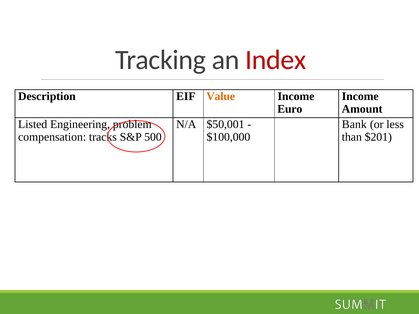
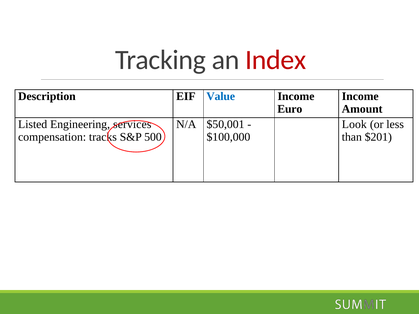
Value colour: orange -> blue
problem: problem -> services
Bank: Bank -> Look
